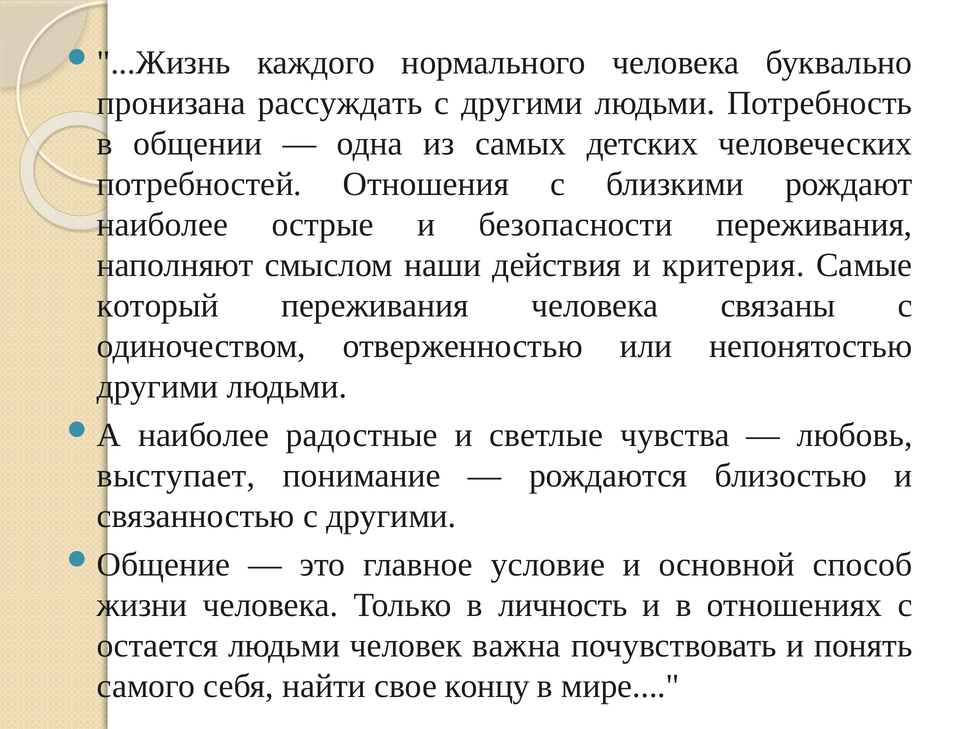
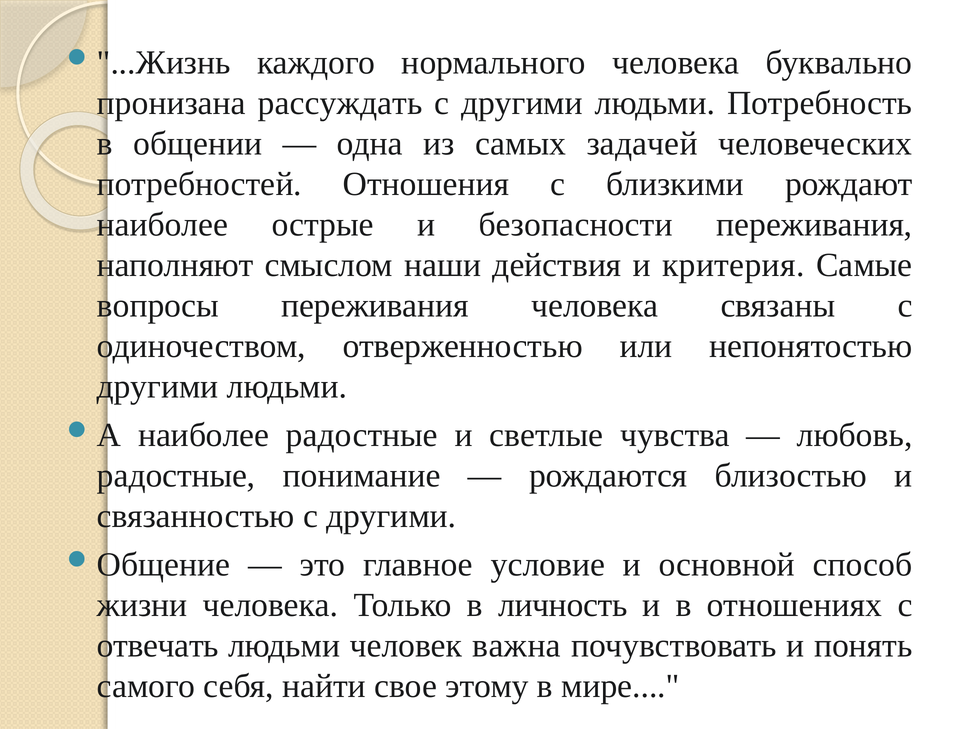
детских: детских -> задачей
который: который -> вопросы
выступает at (176, 475): выступает -> радостные
остается: остается -> отвечать
концу: концу -> этому
